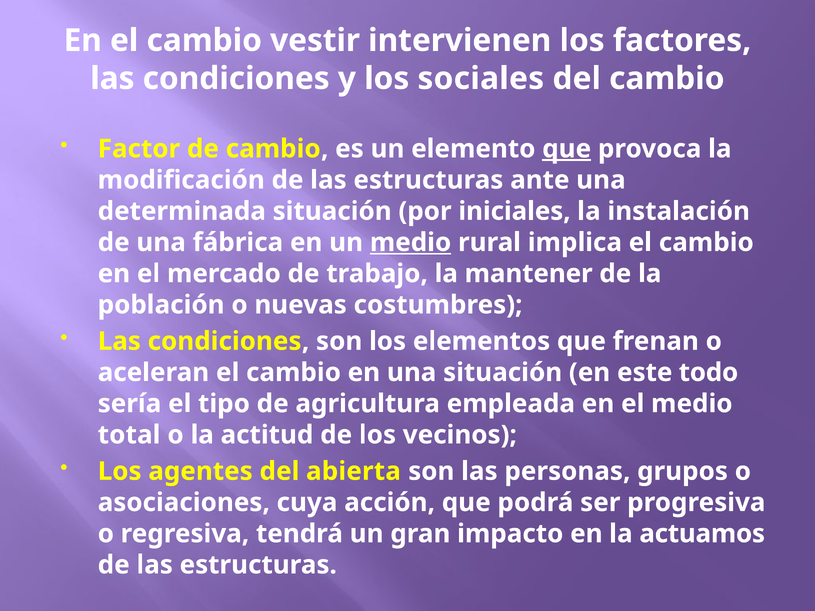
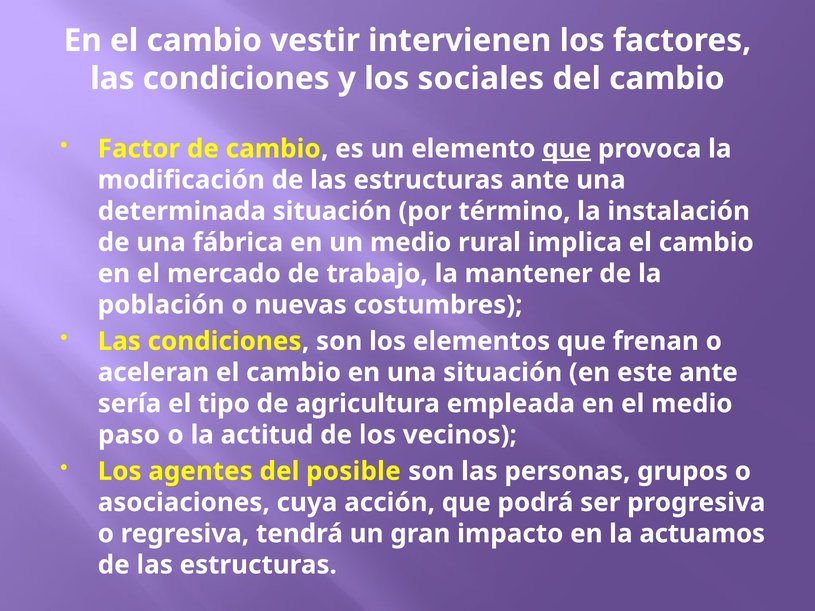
iniciales: iniciales -> término
medio at (411, 243) underline: present -> none
este todo: todo -> ante
total: total -> paso
abierta: abierta -> posible
